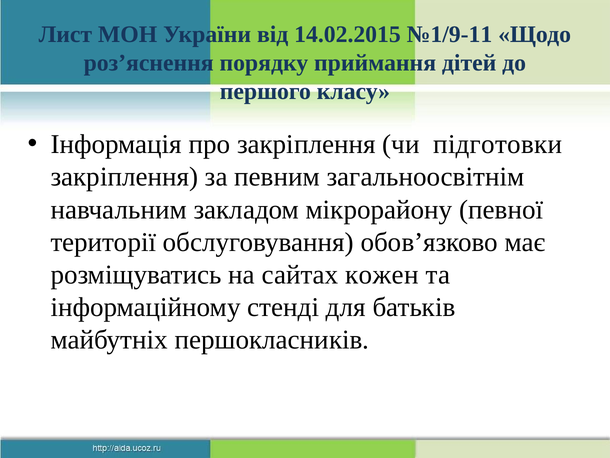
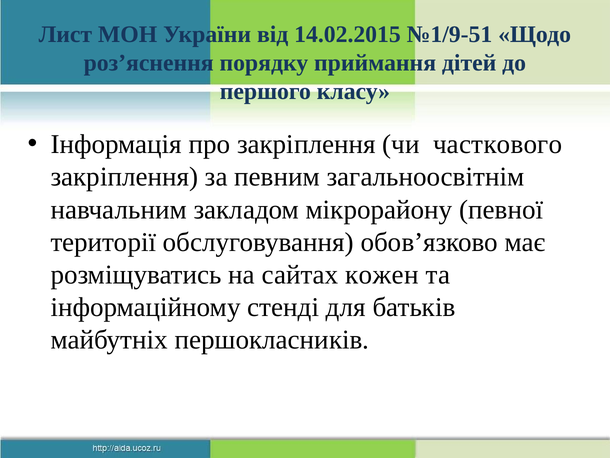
№1/9-11: №1/9-11 -> №1/9-51
підготовки: підготовки -> часткового
